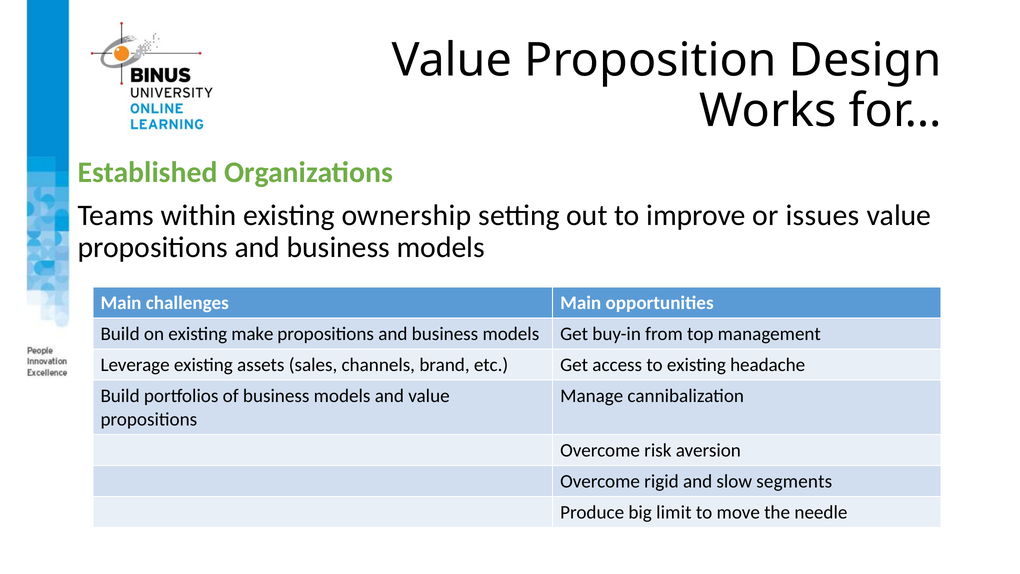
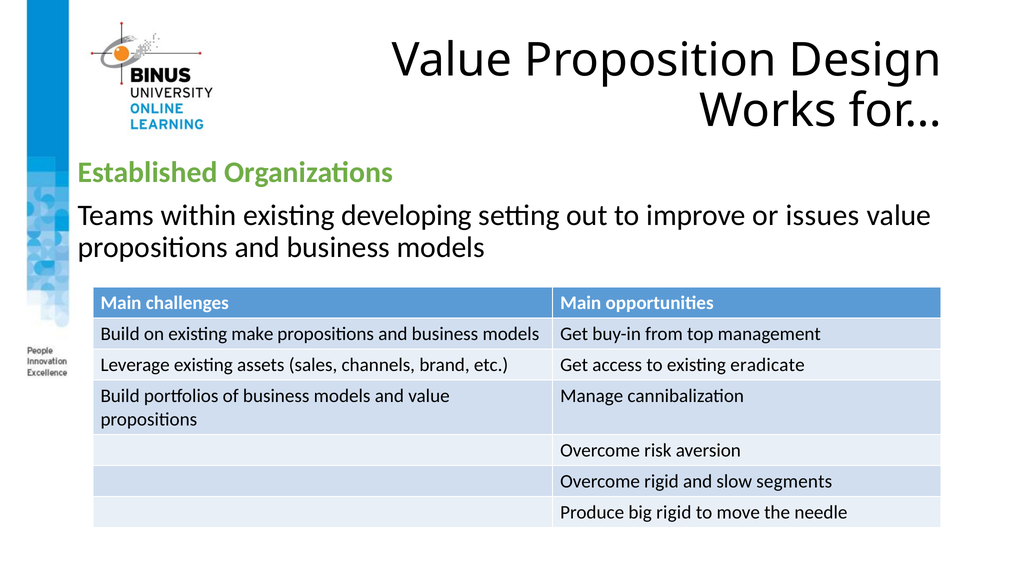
ownership: ownership -> developing
headache: headache -> eradicate
big limit: limit -> rigid
